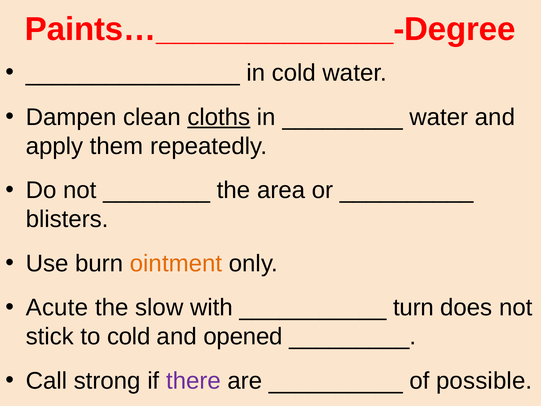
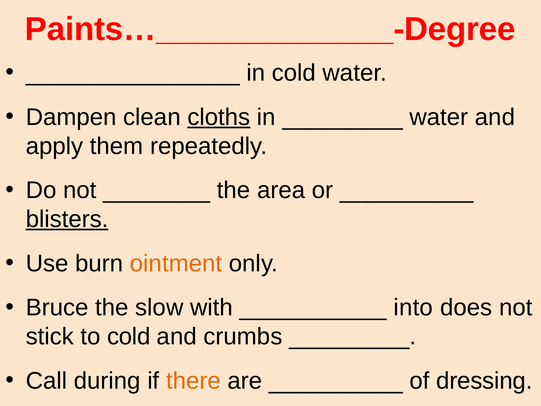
blisters underline: none -> present
Acute: Acute -> Bruce
turn: turn -> into
opened: opened -> crumbs
strong: strong -> during
there colour: purple -> orange
possible: possible -> dressing
